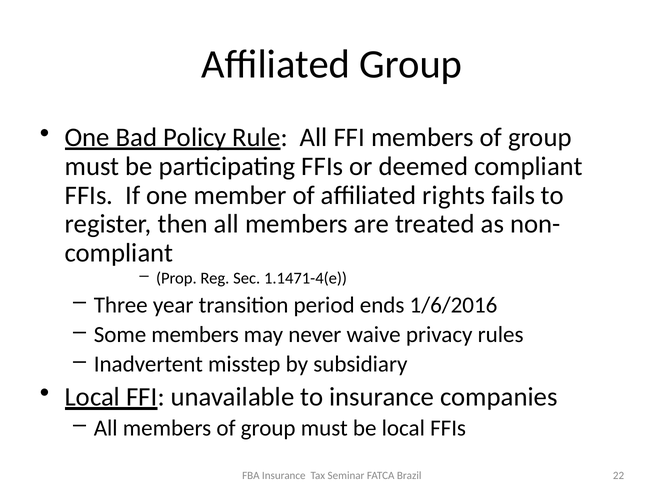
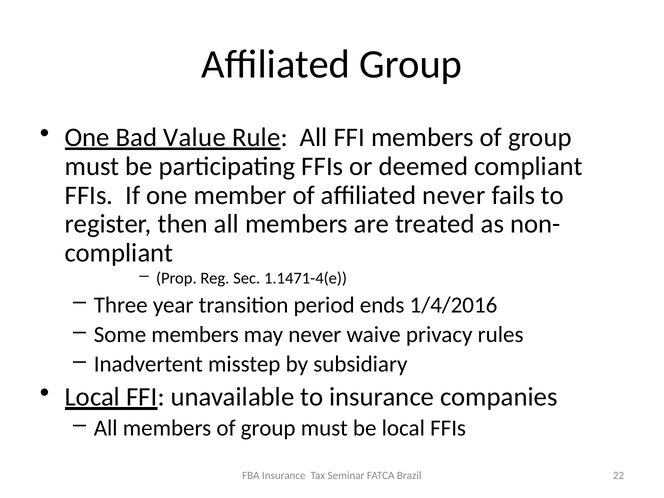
Policy: Policy -> Value
affiliated rights: rights -> never
1/6/2016: 1/6/2016 -> 1/4/2016
